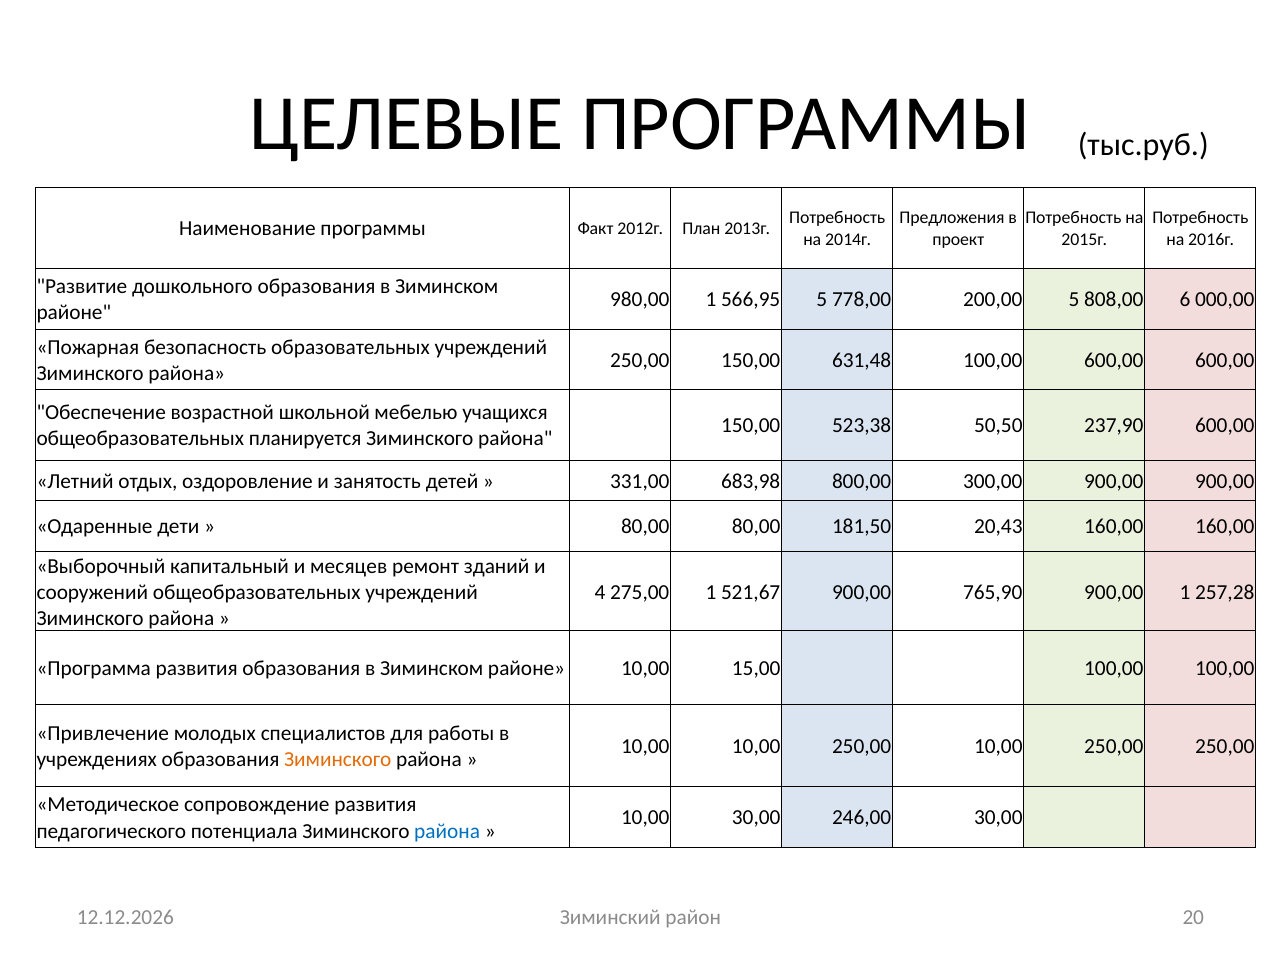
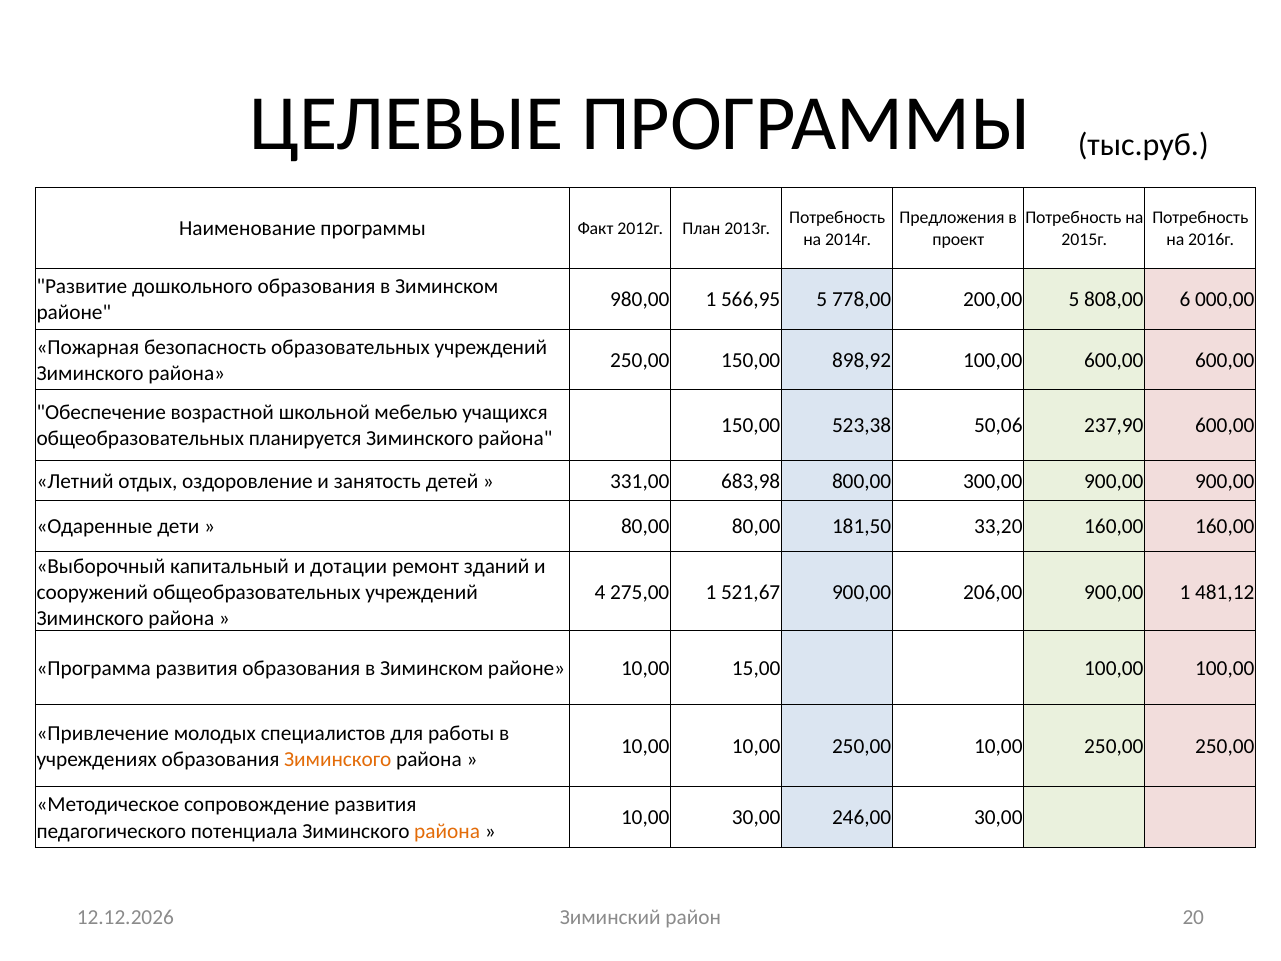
631,48: 631,48 -> 898,92
50,50: 50,50 -> 50,06
20,43: 20,43 -> 33,20
месяцев: месяцев -> дотации
765,90: 765,90 -> 206,00
257,28: 257,28 -> 481,12
района at (447, 831) colour: blue -> orange
